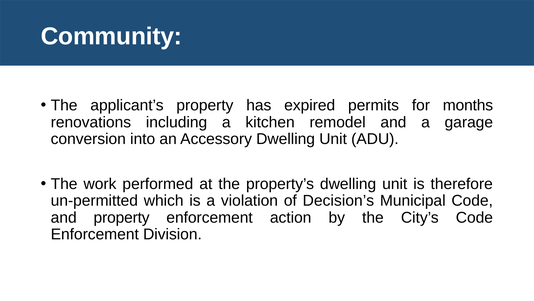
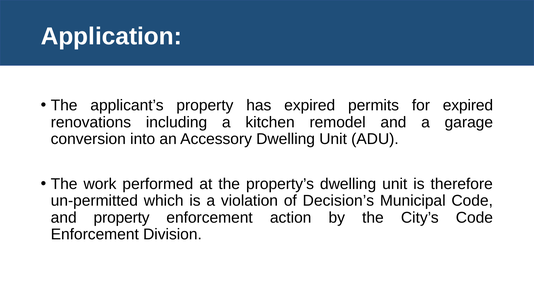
Community: Community -> Application
for months: months -> expired
